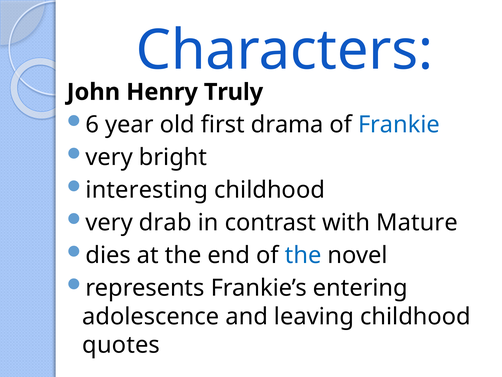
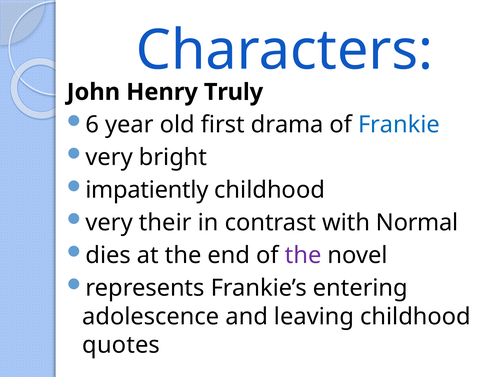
interesting: interesting -> impatiently
drab: drab -> their
Mature: Mature -> Normal
the at (303, 255) colour: blue -> purple
